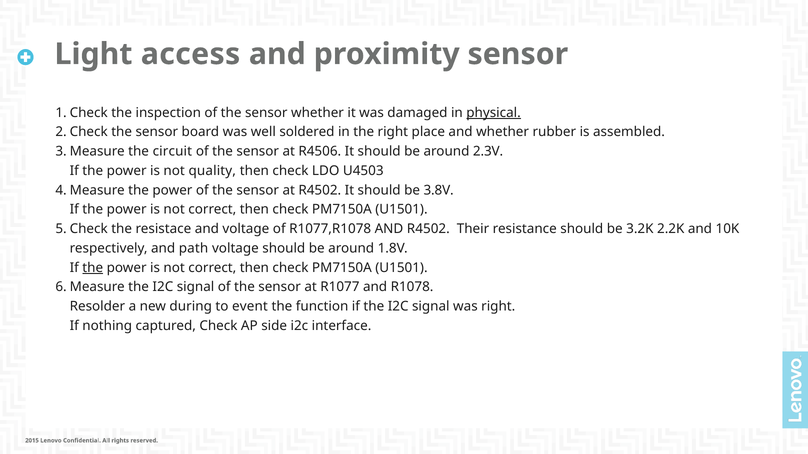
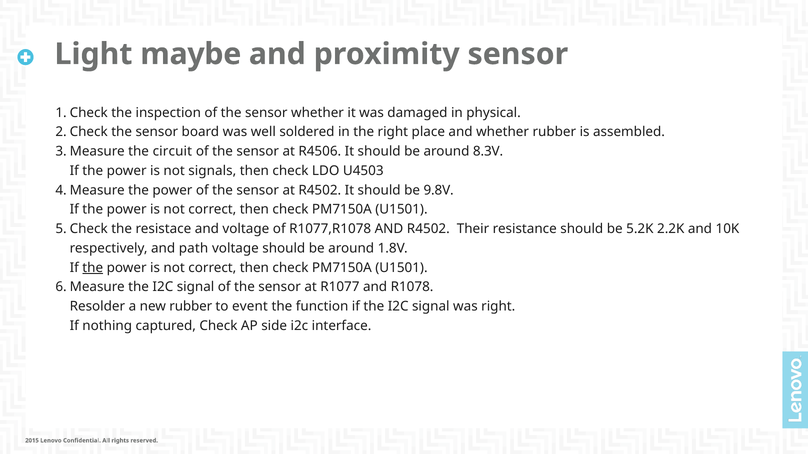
access: access -> maybe
physical underline: present -> none
2.3V: 2.3V -> 8.3V
quality: quality -> signals
3.8V: 3.8V -> 9.8V
3.2K: 3.2K -> 5.2K
new during: during -> rubber
